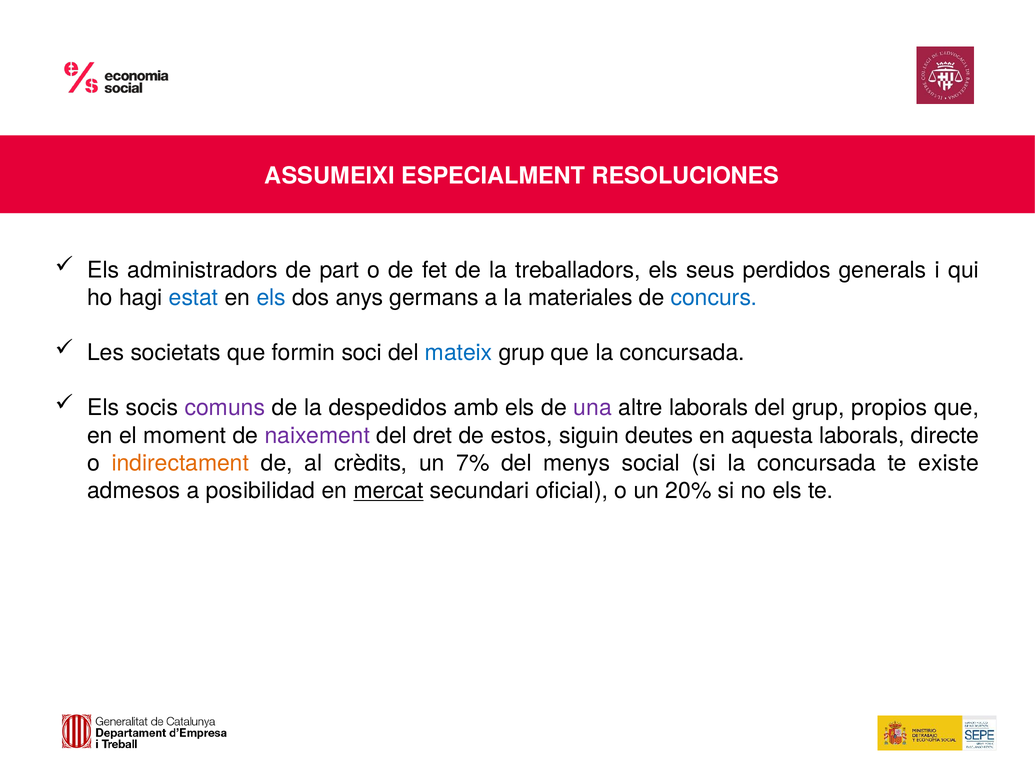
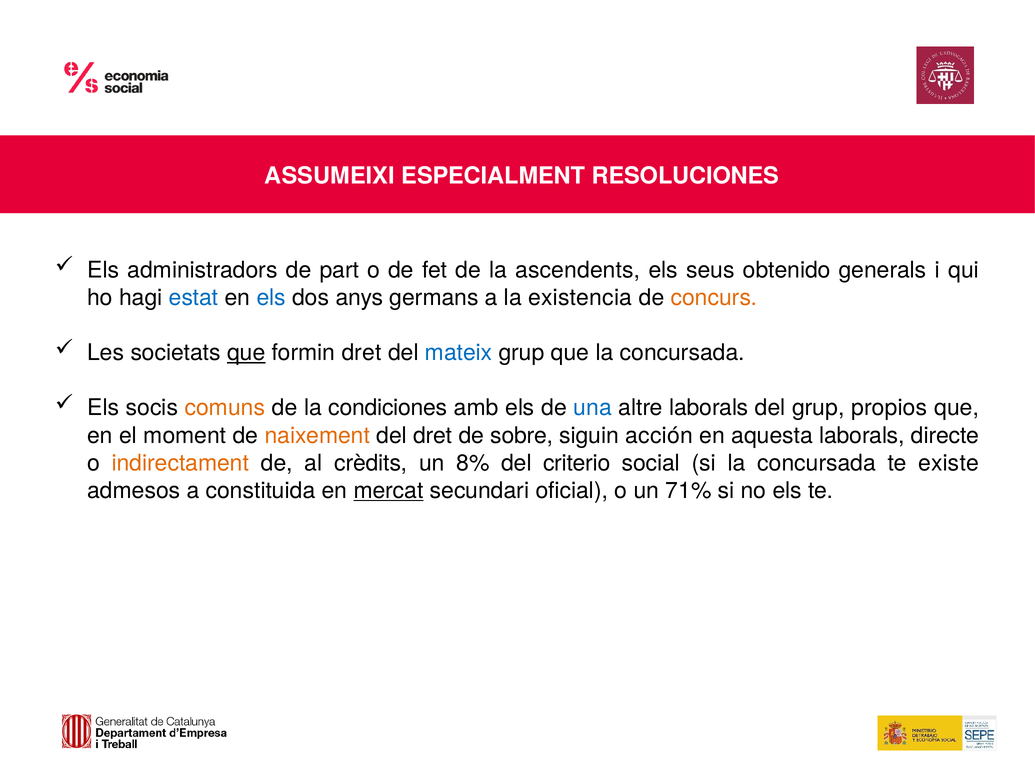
treballadors: treballadors -> ascendents
perdidos: perdidos -> obtenido
materiales: materiales -> existencia
concurs colour: blue -> orange
que at (246, 353) underline: none -> present
formin soci: soci -> dret
comuns colour: purple -> orange
despedidos: despedidos -> condiciones
una colour: purple -> blue
naixement colour: purple -> orange
estos: estos -> sobre
deutes: deutes -> acción
7%: 7% -> 8%
menys: menys -> criterio
posibilidad: posibilidad -> constituida
20%: 20% -> 71%
